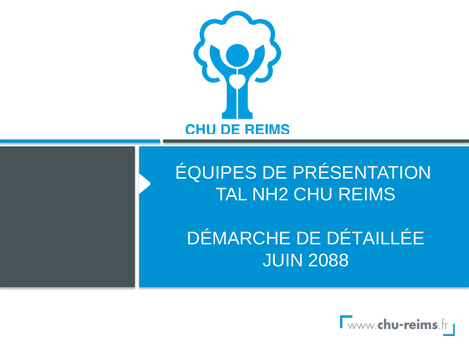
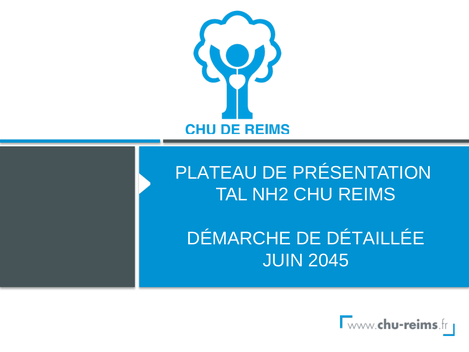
ÉQUIPES: ÉQUIPES -> PLATEAU
2088: 2088 -> 2045
